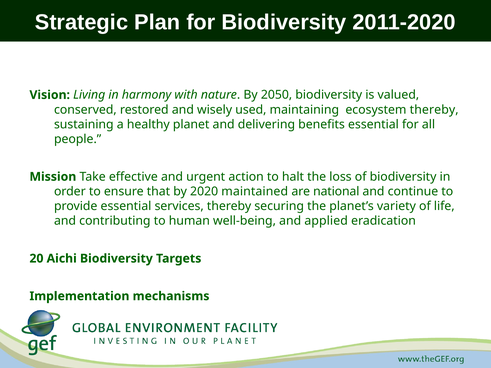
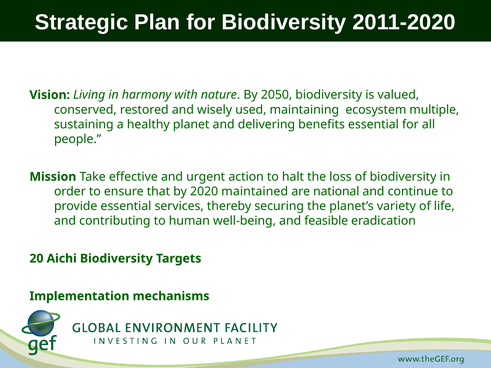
ecosystem thereby: thereby -> multiple
applied: applied -> feasible
